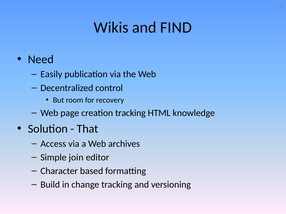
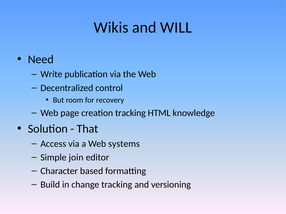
FIND: FIND -> WILL
Easily: Easily -> Write
archives: archives -> systems
